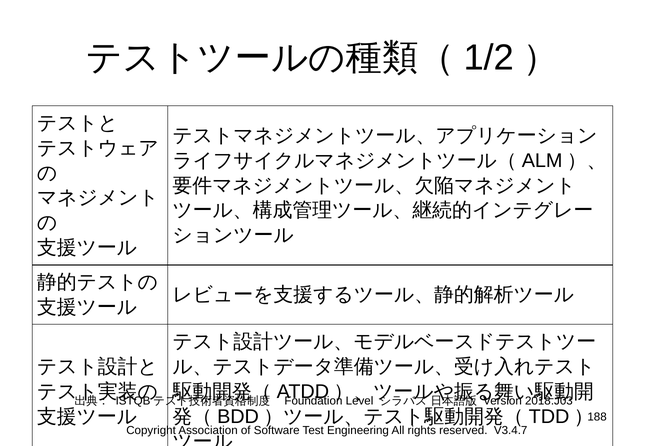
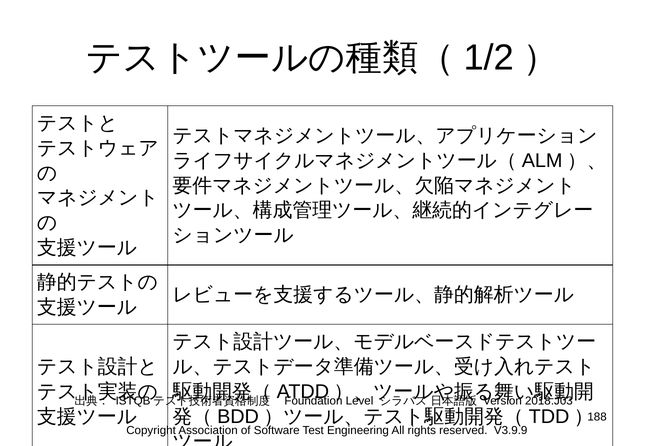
V3.4.7: V3.4.7 -> V3.9.9
